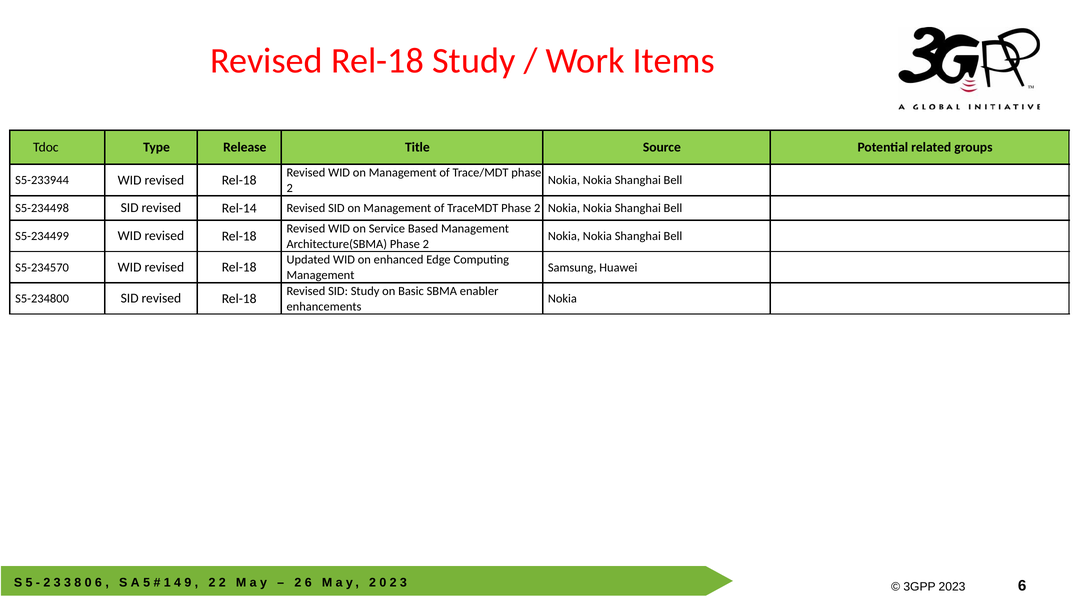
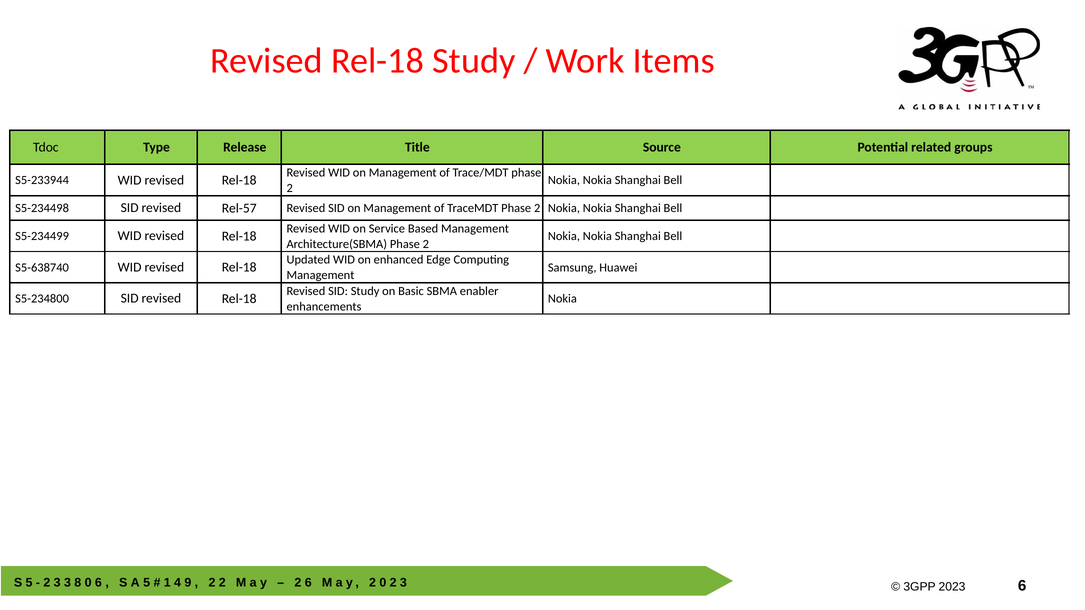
Rel-14: Rel-14 -> Rel-57
S5-234570: S5-234570 -> S5-638740
